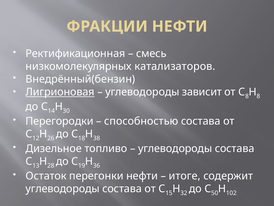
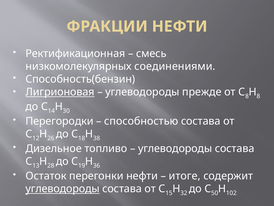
катализаторов: катализаторов -> соединениями
Внедрённый(бензин: Внедрённый(бензин -> Способность(бензин
зависит: зависит -> прежде
углеводороды at (63, 188) underline: none -> present
